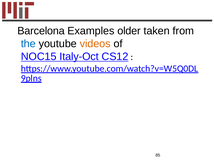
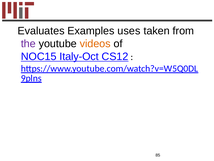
Barcelona: Barcelona -> Evaluates
older: older -> uses
the colour: blue -> purple
